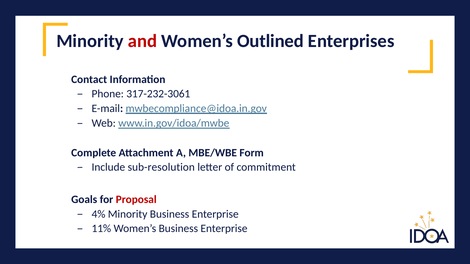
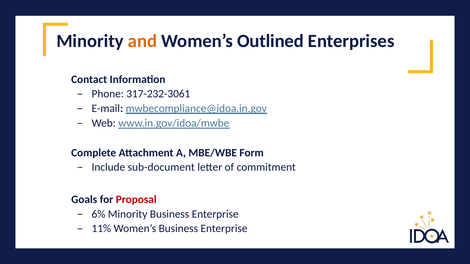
and colour: red -> orange
sub-resolution: sub-resolution -> sub-document
4%: 4% -> 6%
